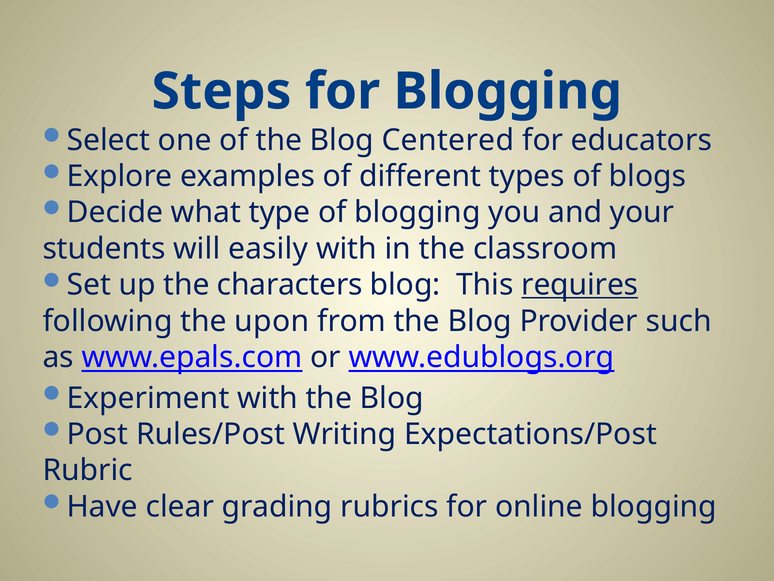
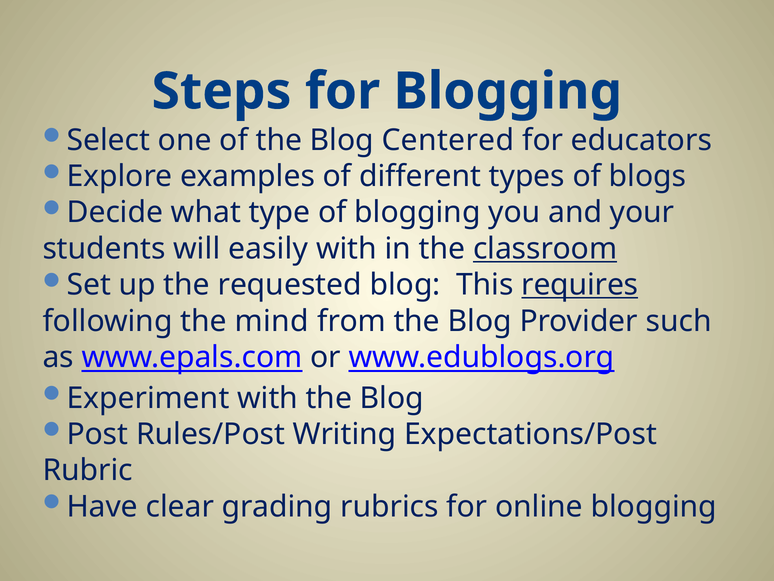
classroom underline: none -> present
characters: characters -> requested
upon: upon -> mind
